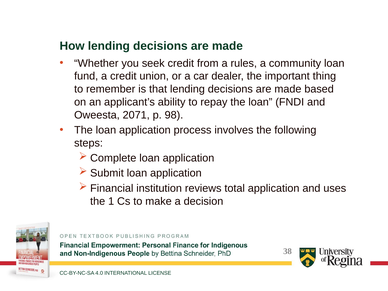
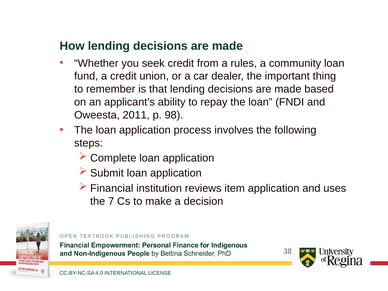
2071: 2071 -> 2011
total: total -> item
1: 1 -> 7
